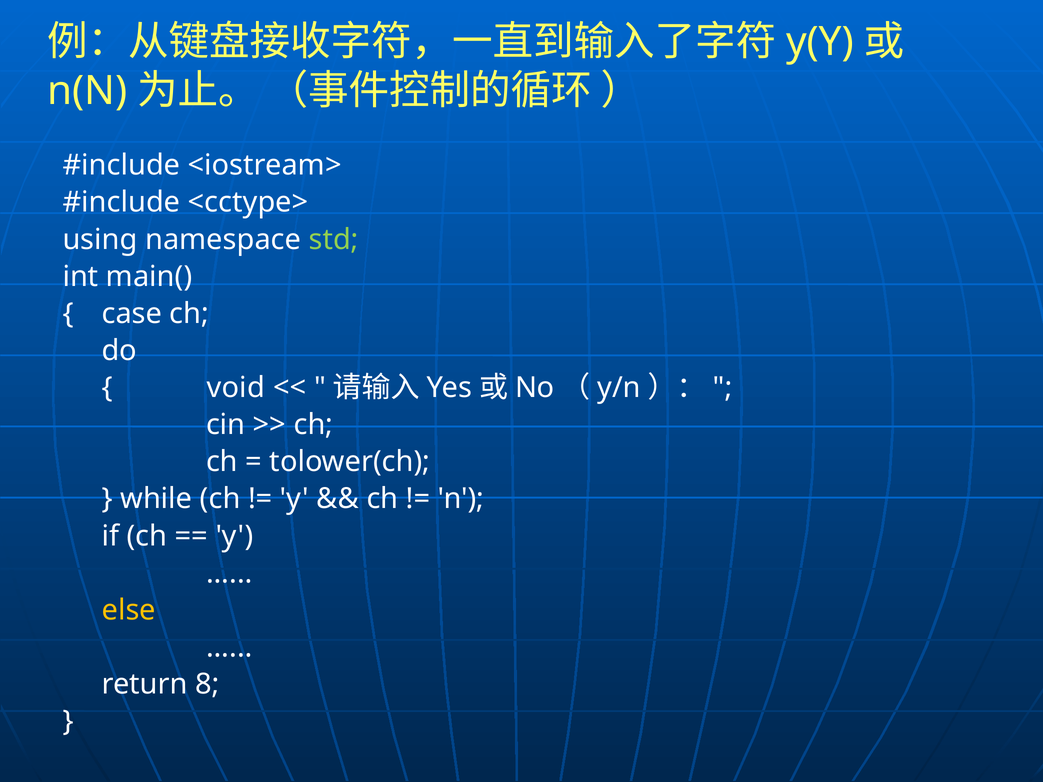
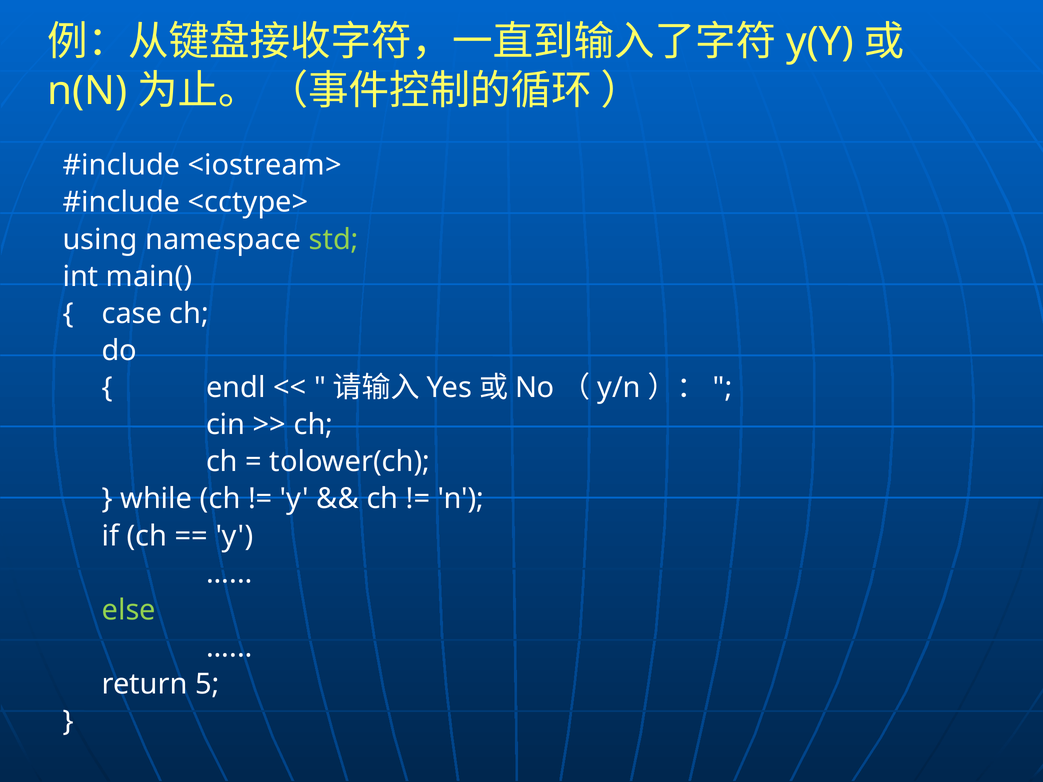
void: void -> endl
else colour: yellow -> light green
8: 8 -> 5
